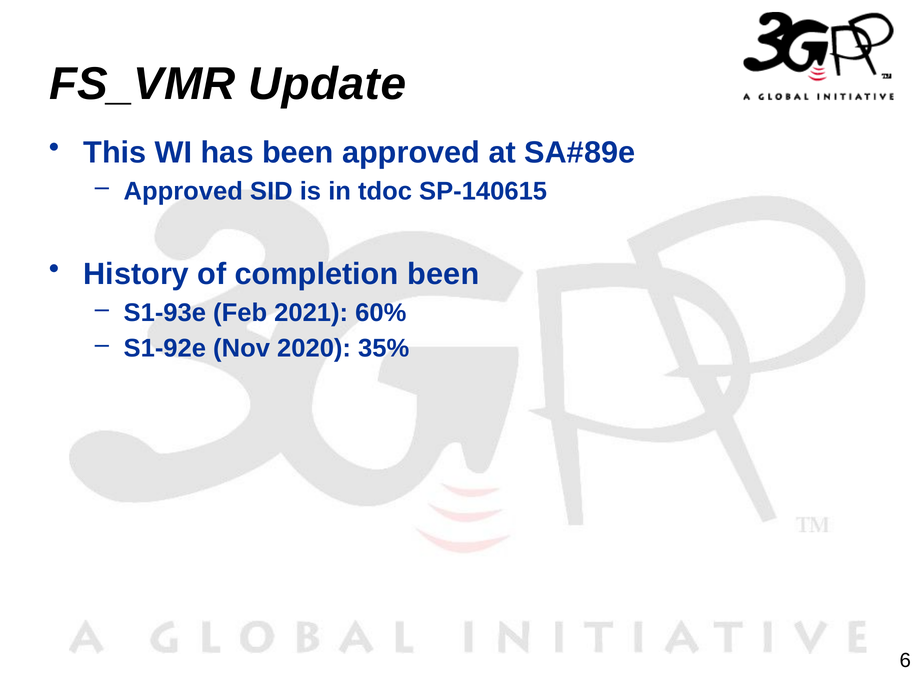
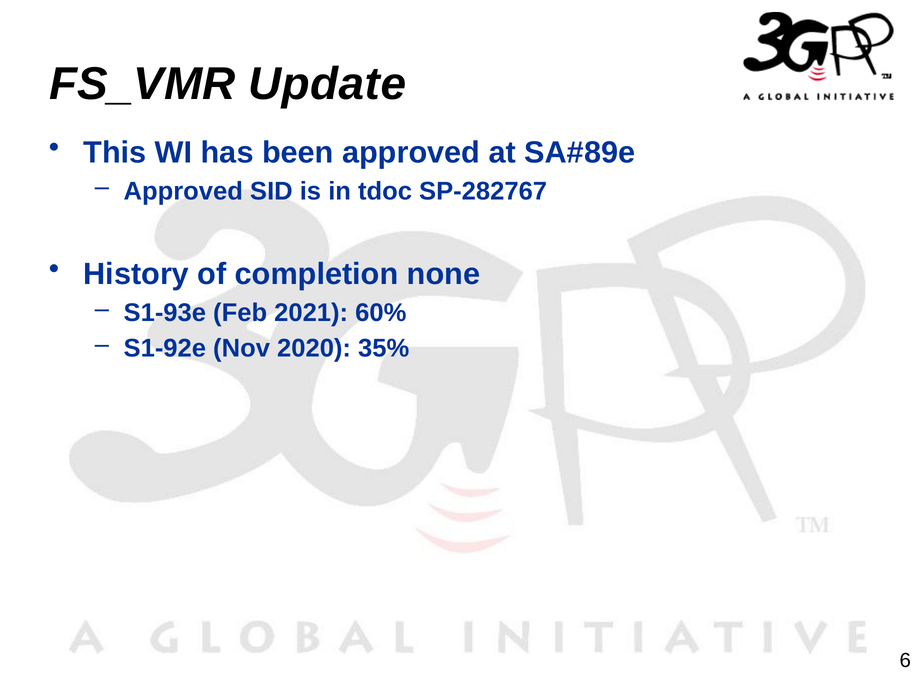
SP-140615: SP-140615 -> SP-282767
completion been: been -> none
